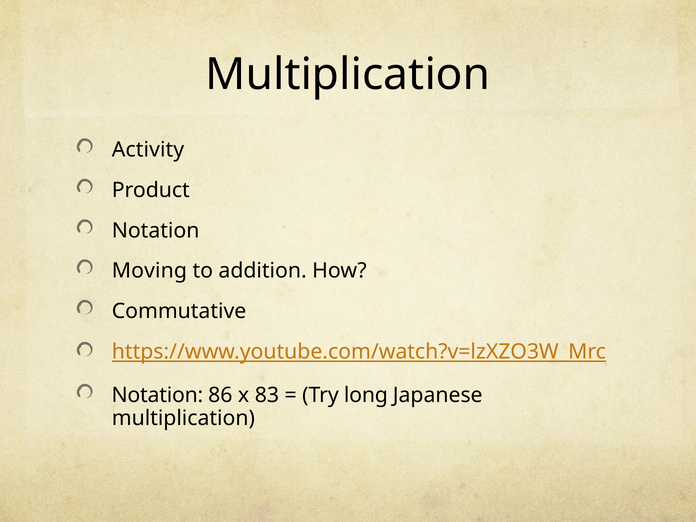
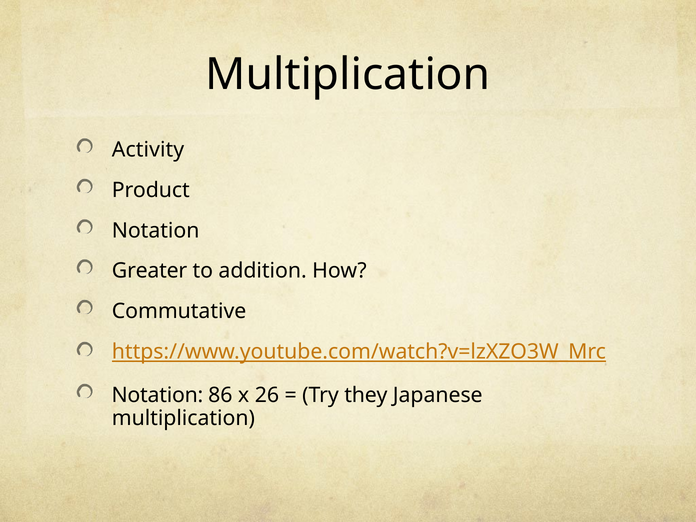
Moving: Moving -> Greater
83: 83 -> 26
long: long -> they
